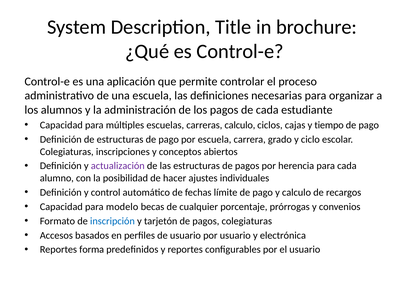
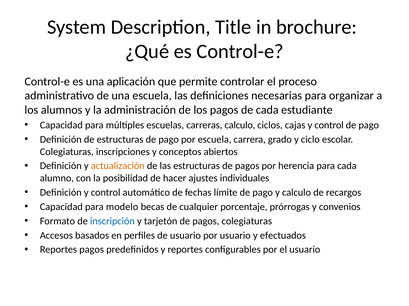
cajas y tiempo: tiempo -> control
actualización colour: purple -> orange
electrónica: electrónica -> efectuados
Reportes forma: forma -> pagos
